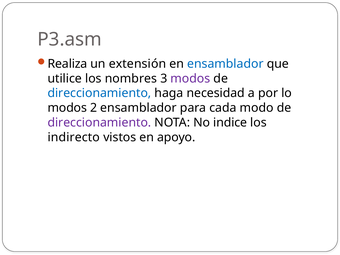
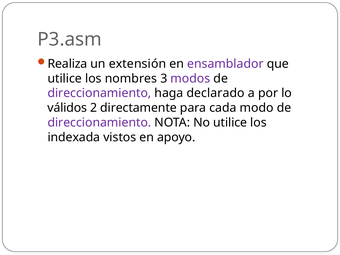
ensamblador at (225, 64) colour: blue -> purple
direccionamiento at (99, 93) colour: blue -> purple
necesidad: necesidad -> declarado
modos at (67, 108): modos -> válidos
2 ensamblador: ensamblador -> directamente
No indice: indice -> utilice
indirecto: indirecto -> indexada
